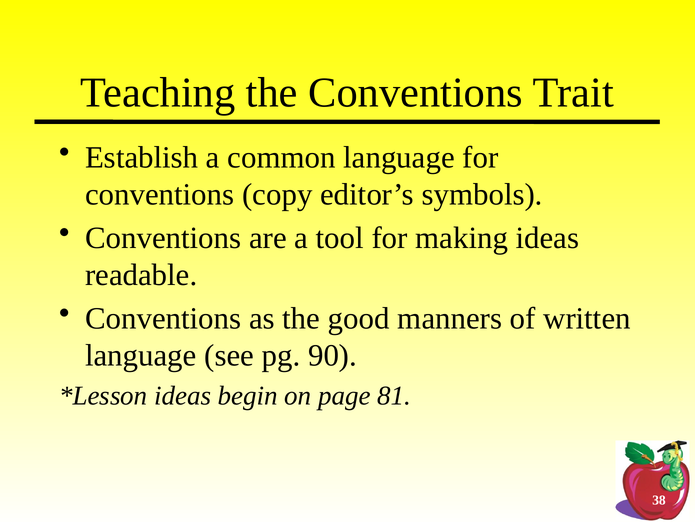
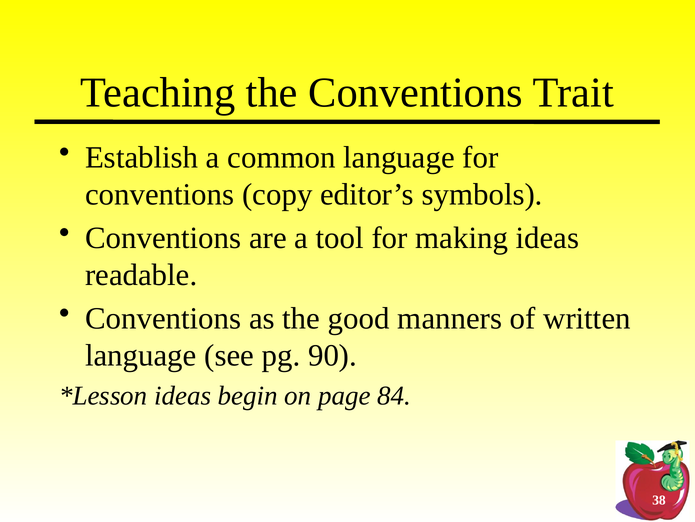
81: 81 -> 84
